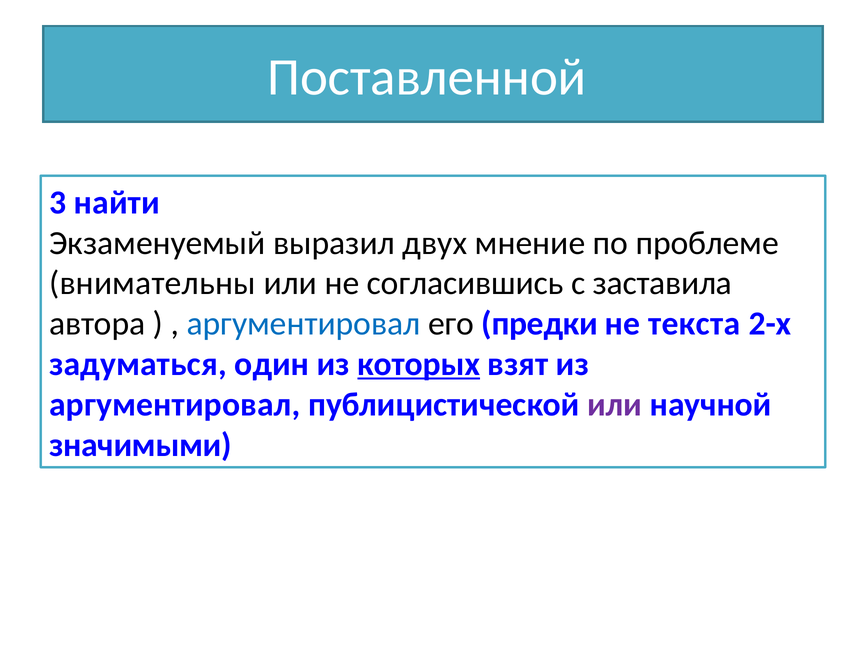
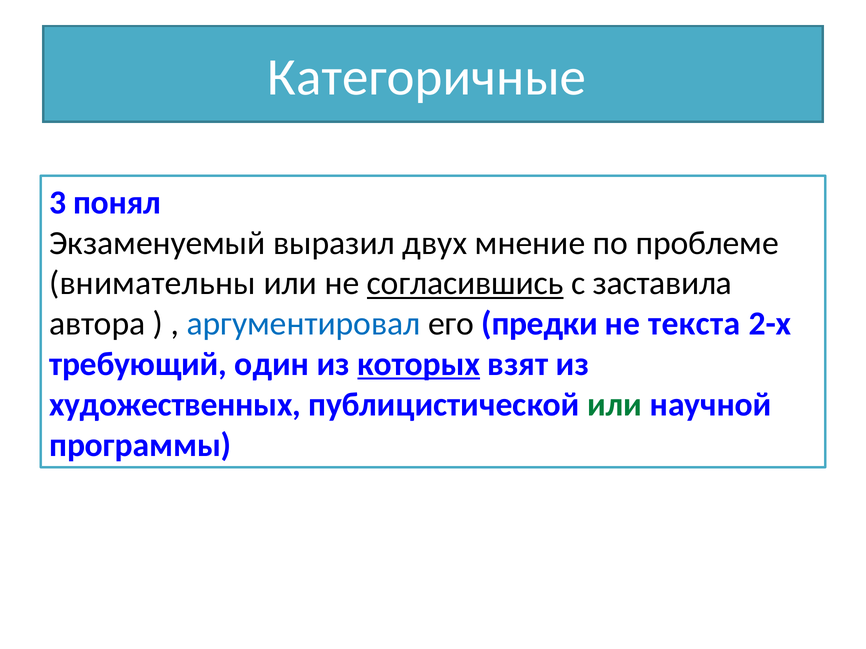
Поставленной: Поставленной -> Категоричные
найти: найти -> понял
согласившись underline: none -> present
задуматься: задуматься -> требующий
аргументировал at (175, 405): аргументировал -> художественных
или at (615, 405) colour: purple -> green
значимыми: значимыми -> программы
